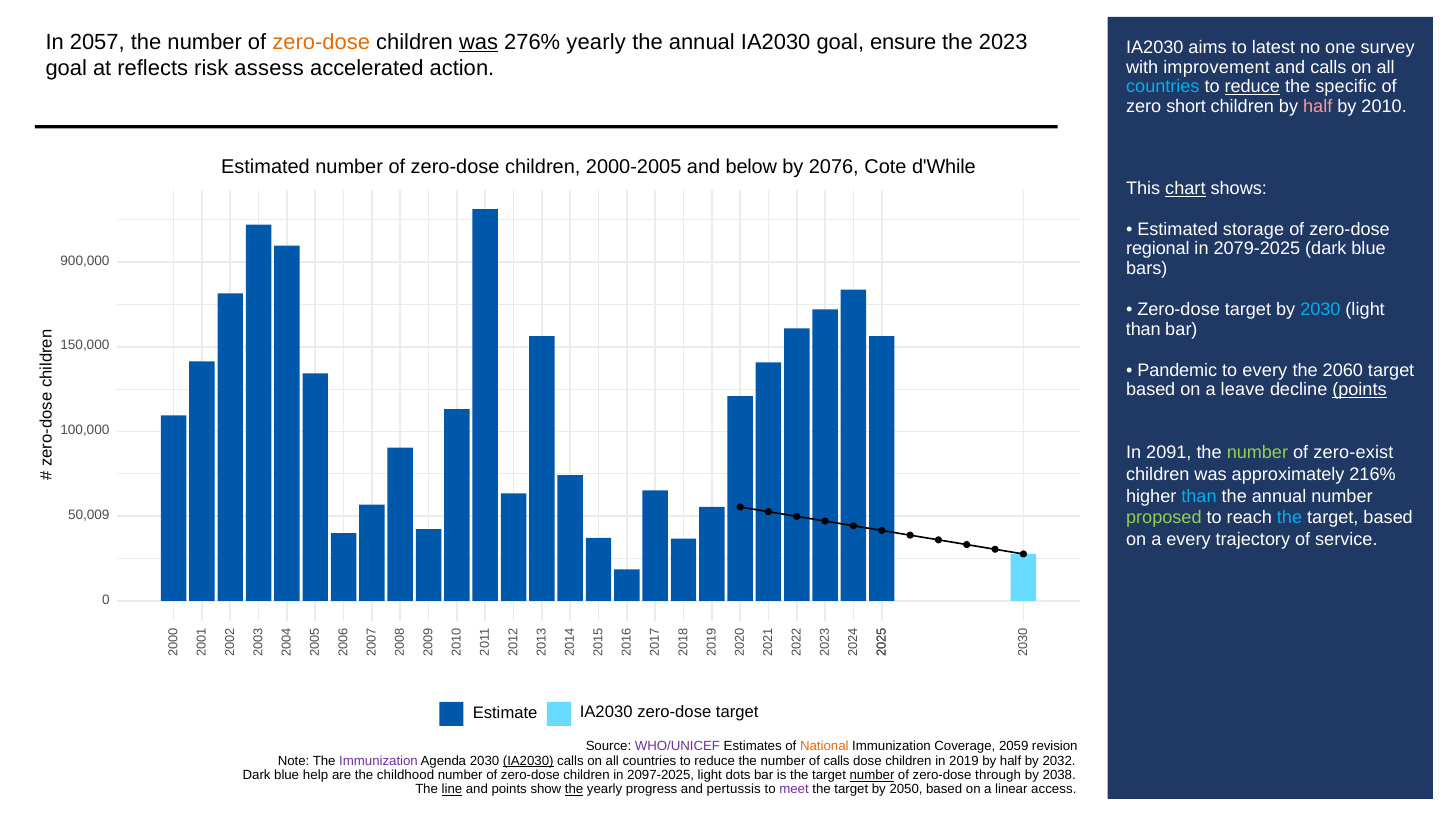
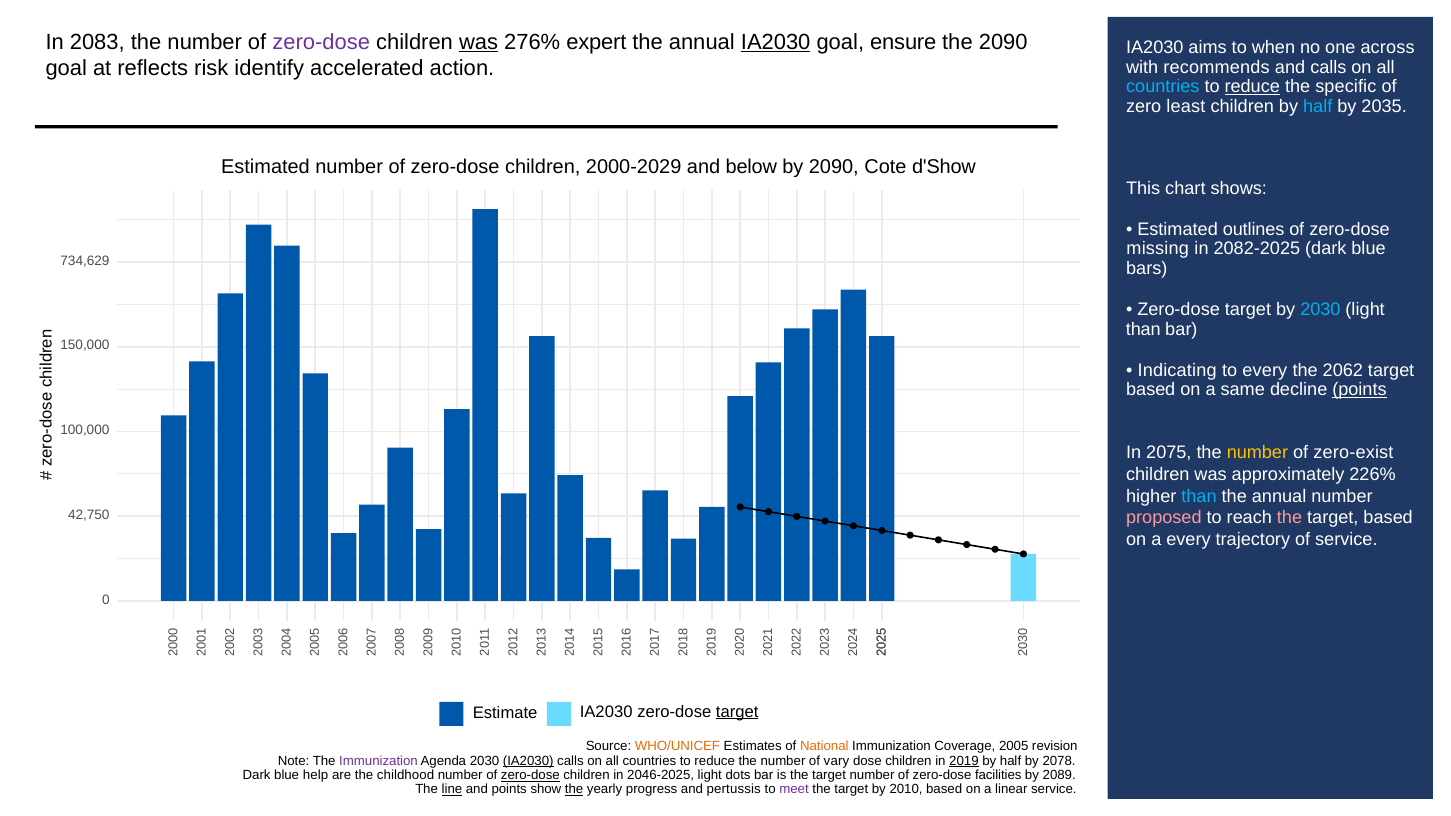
2057: 2057 -> 2083
zero-dose at (321, 42) colour: orange -> purple
276% yearly: yearly -> expert
IA2030 at (776, 42) underline: none -> present
the 2023: 2023 -> 2090
latest: latest -> when
survey: survey -> across
assess: assess -> identify
improvement: improvement -> recommends
short: short -> least
half at (1318, 106) colour: pink -> light blue
2010: 2010 -> 2035
2000-2005: 2000-2005 -> 2000-2029
by 2076: 2076 -> 2090
d'While: d'While -> d'Show
chart underline: present -> none
storage: storage -> outlines
regional: regional -> missing
2079-2025: 2079-2025 -> 2082-2025
900,000: 900,000 -> 734,629
Pandemic: Pandemic -> Indicating
2060: 2060 -> 2062
leave: leave -> same
2091: 2091 -> 2075
number at (1257, 453) colour: light green -> yellow
216%: 216% -> 226%
50,009: 50,009 -> 42,750
proposed colour: light green -> pink
the at (1290, 518) colour: light blue -> pink
target at (737, 712) underline: none -> present
WHO/UNICEF colour: purple -> orange
2059: 2059 -> 2005
of calls: calls -> vary
2019 underline: none -> present
2032: 2032 -> 2078
zero-dose at (530, 775) underline: none -> present
2097-2025: 2097-2025 -> 2046-2025
number at (872, 775) underline: present -> none
through: through -> facilities
2038: 2038 -> 2089
2050: 2050 -> 2010
linear access: access -> service
